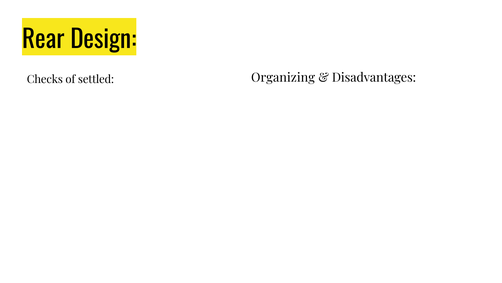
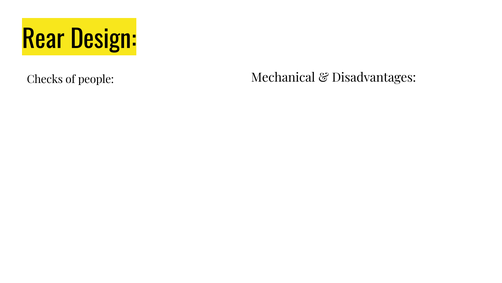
Organizing: Organizing -> Mechanical
settled: settled -> people
